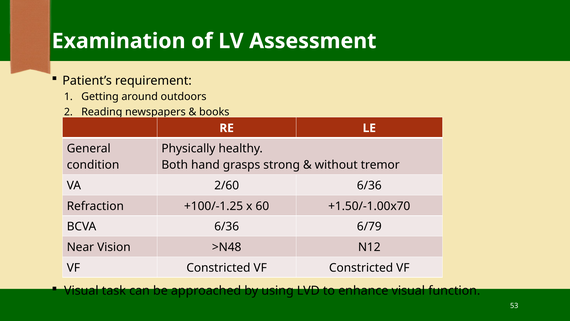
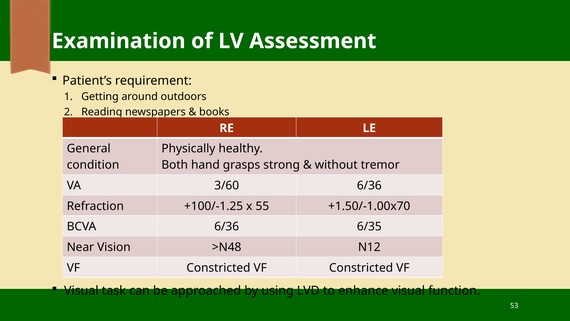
2/60: 2/60 -> 3/60
60: 60 -> 55
6/79: 6/79 -> 6/35
